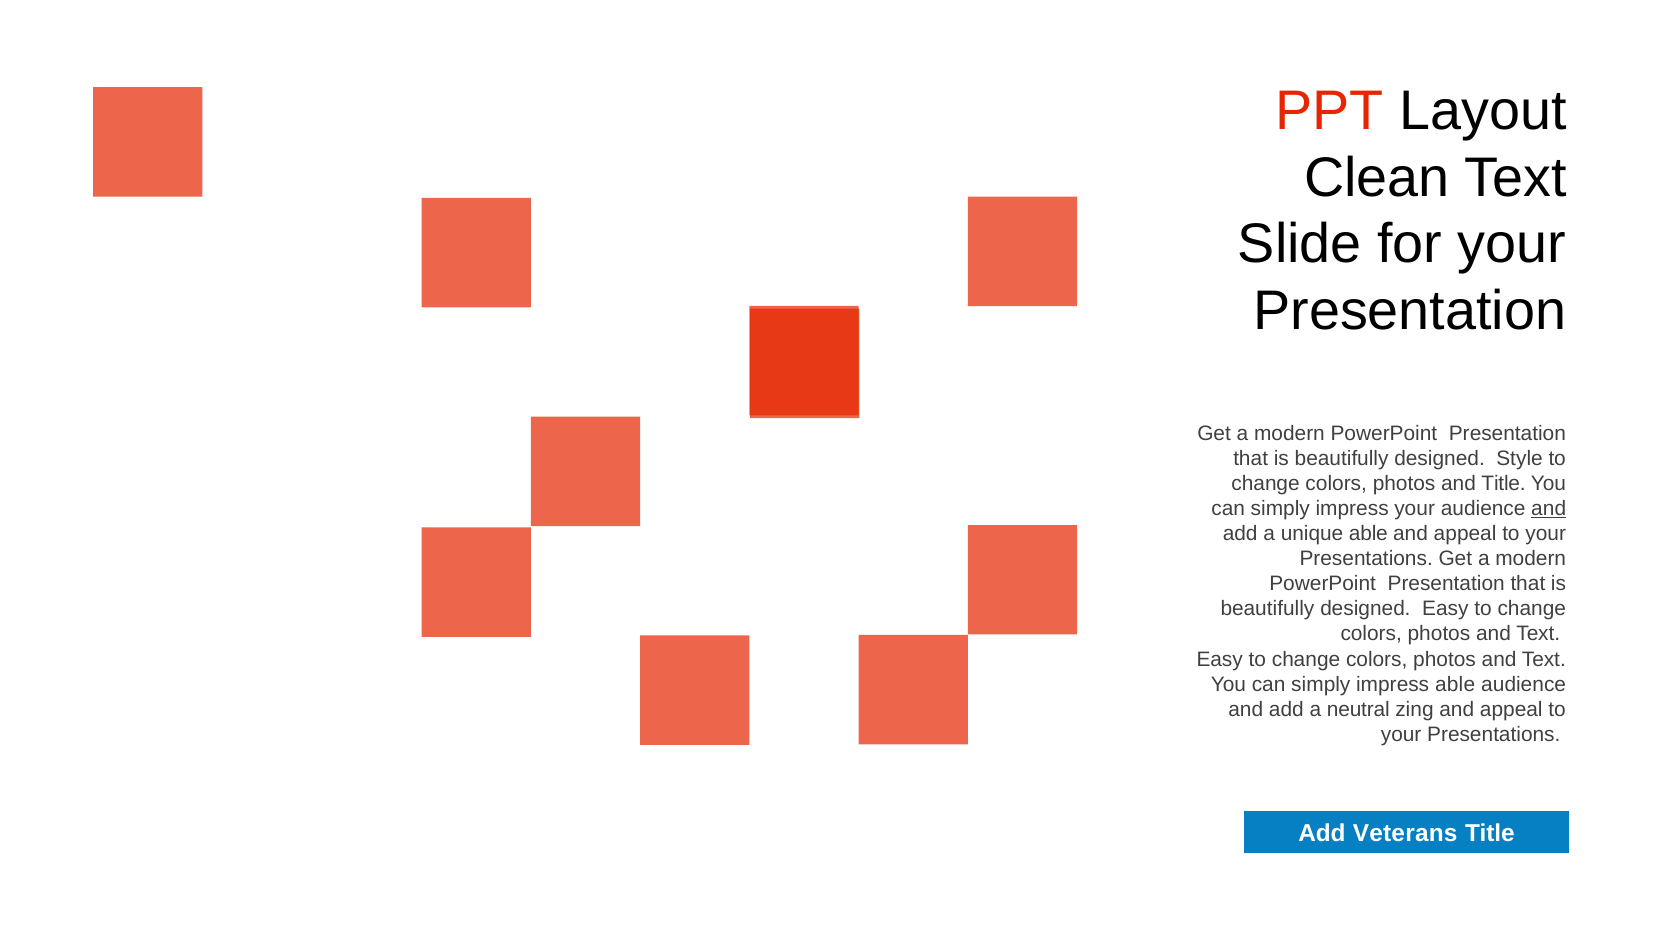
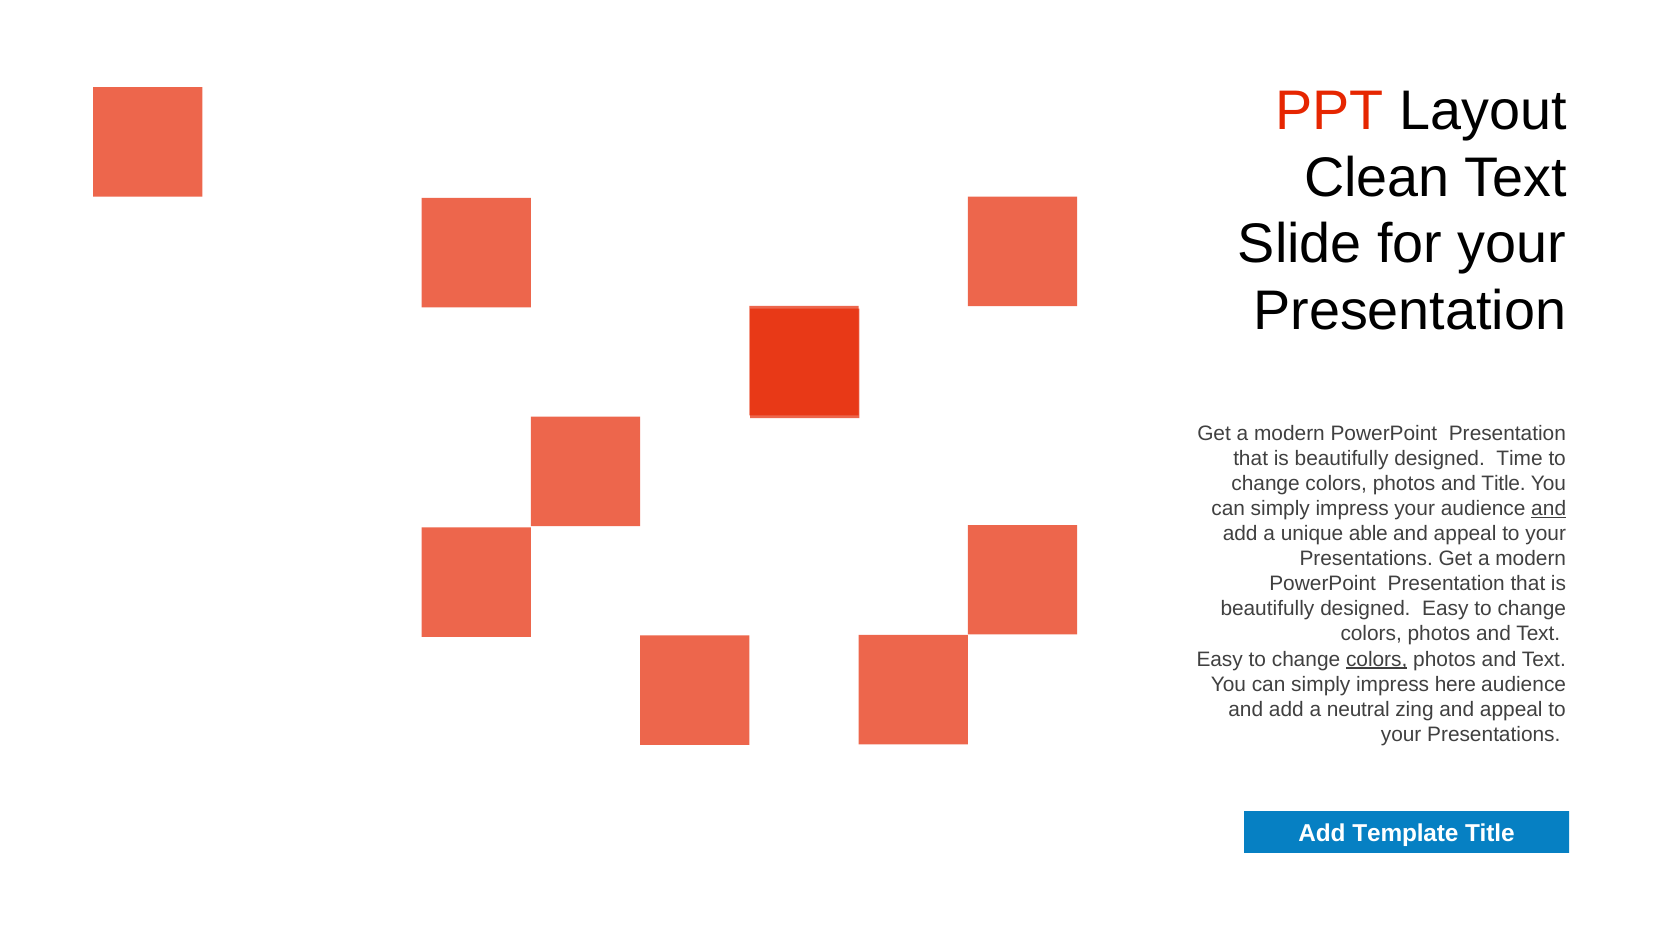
Style: Style -> Time
colors at (1377, 659) underline: none -> present
impress able: able -> here
Veterans: Veterans -> Template
